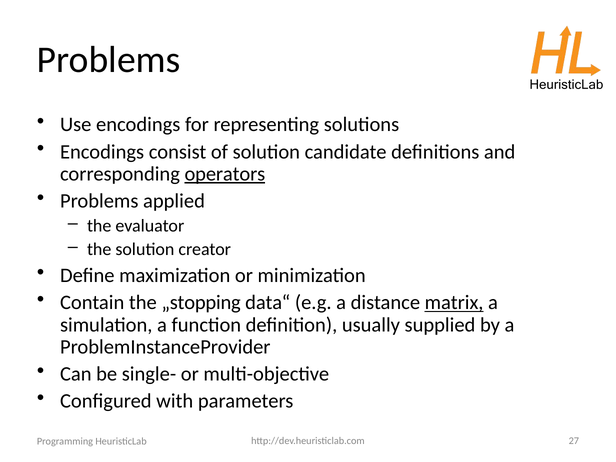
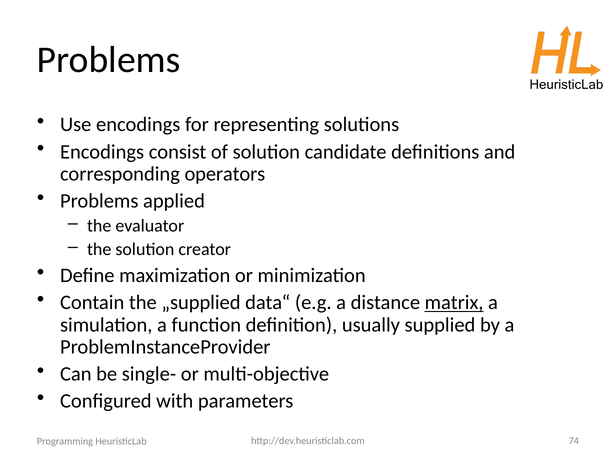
operators underline: present -> none
„stopping: „stopping -> „supplied
27: 27 -> 74
